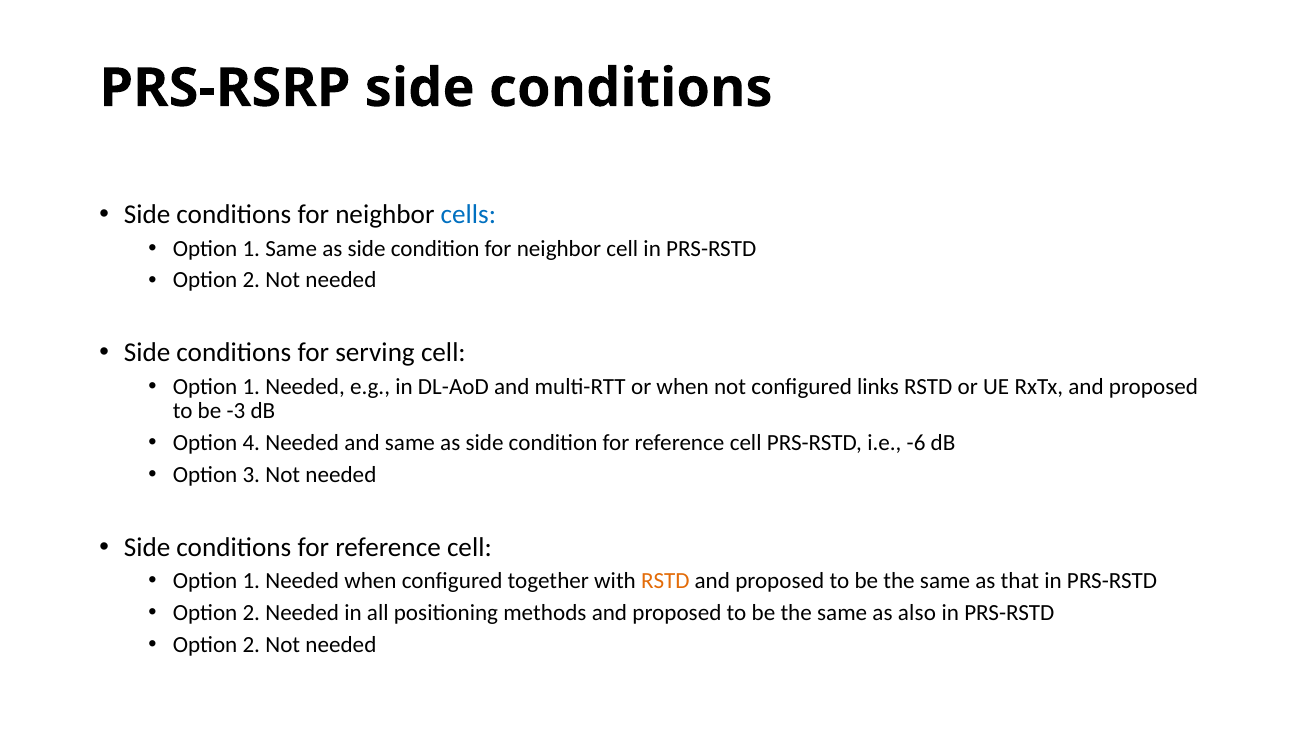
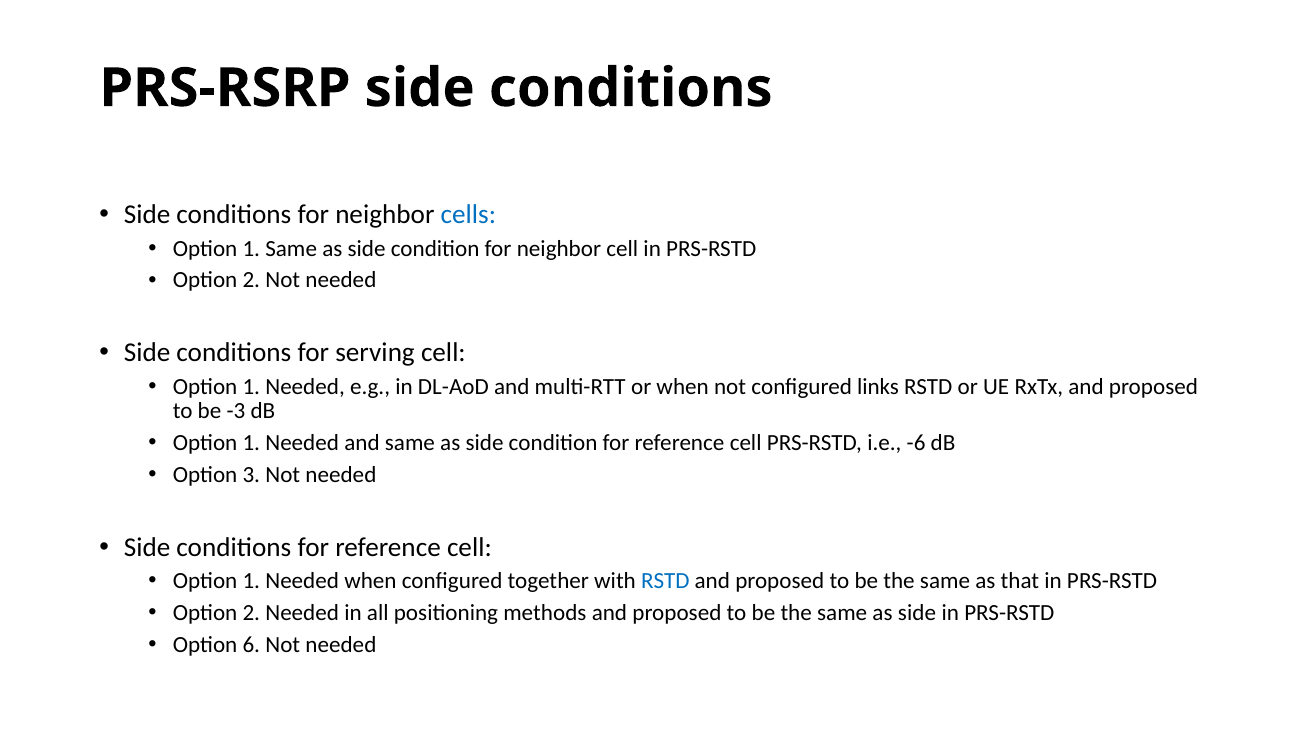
4 at (251, 443): 4 -> 1
RSTD at (665, 581) colour: orange -> blue
the same as also: also -> side
2 at (251, 645): 2 -> 6
